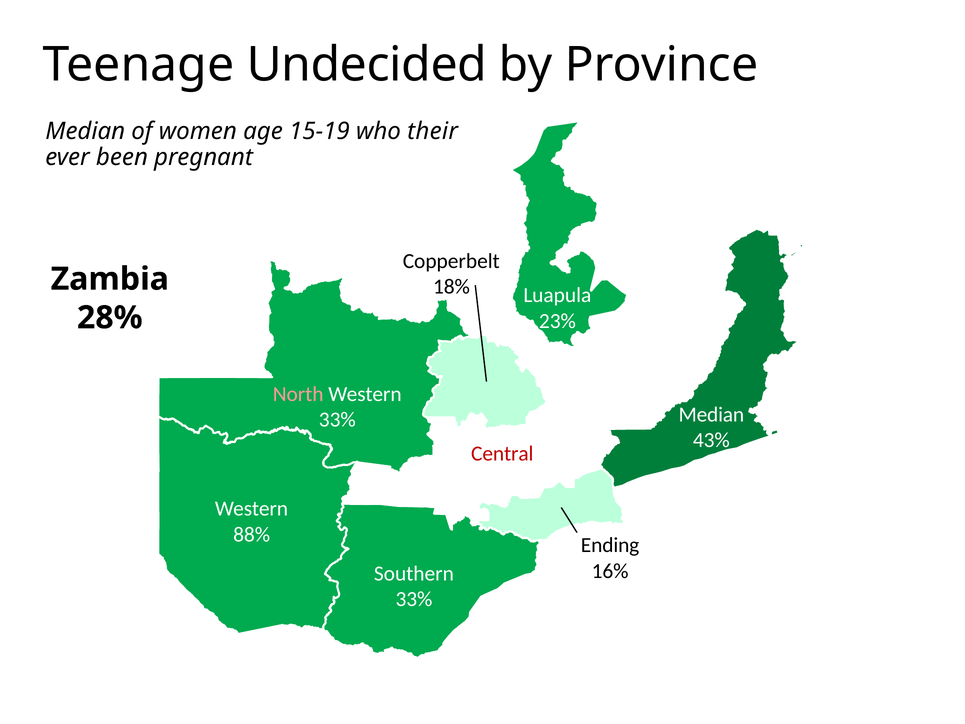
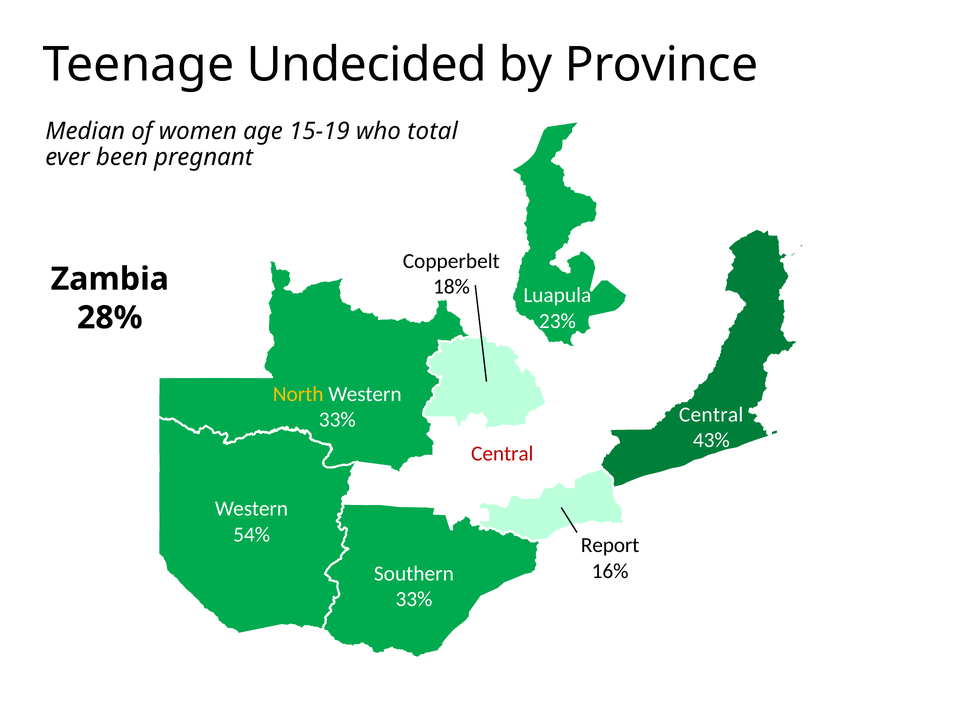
their: their -> total
North colour: pink -> yellow
Median at (711, 414): Median -> Central
88%: 88% -> 54%
Ending: Ending -> Report
